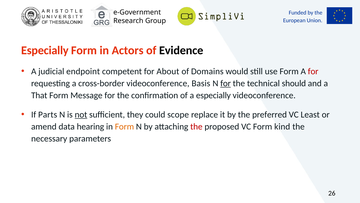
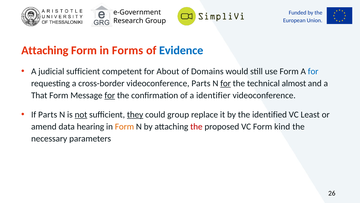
Especially at (45, 50): Especially -> Attaching
Actors: Actors -> Forms
Evidence colour: black -> blue
judicial endpoint: endpoint -> sufficient
for at (313, 71) colour: red -> blue
videoconference Basis: Basis -> Parts
should: should -> almost
for at (110, 95) underline: none -> present
a especially: especially -> identifier
they underline: none -> present
could scope: scope -> group
preferred: preferred -> identified
